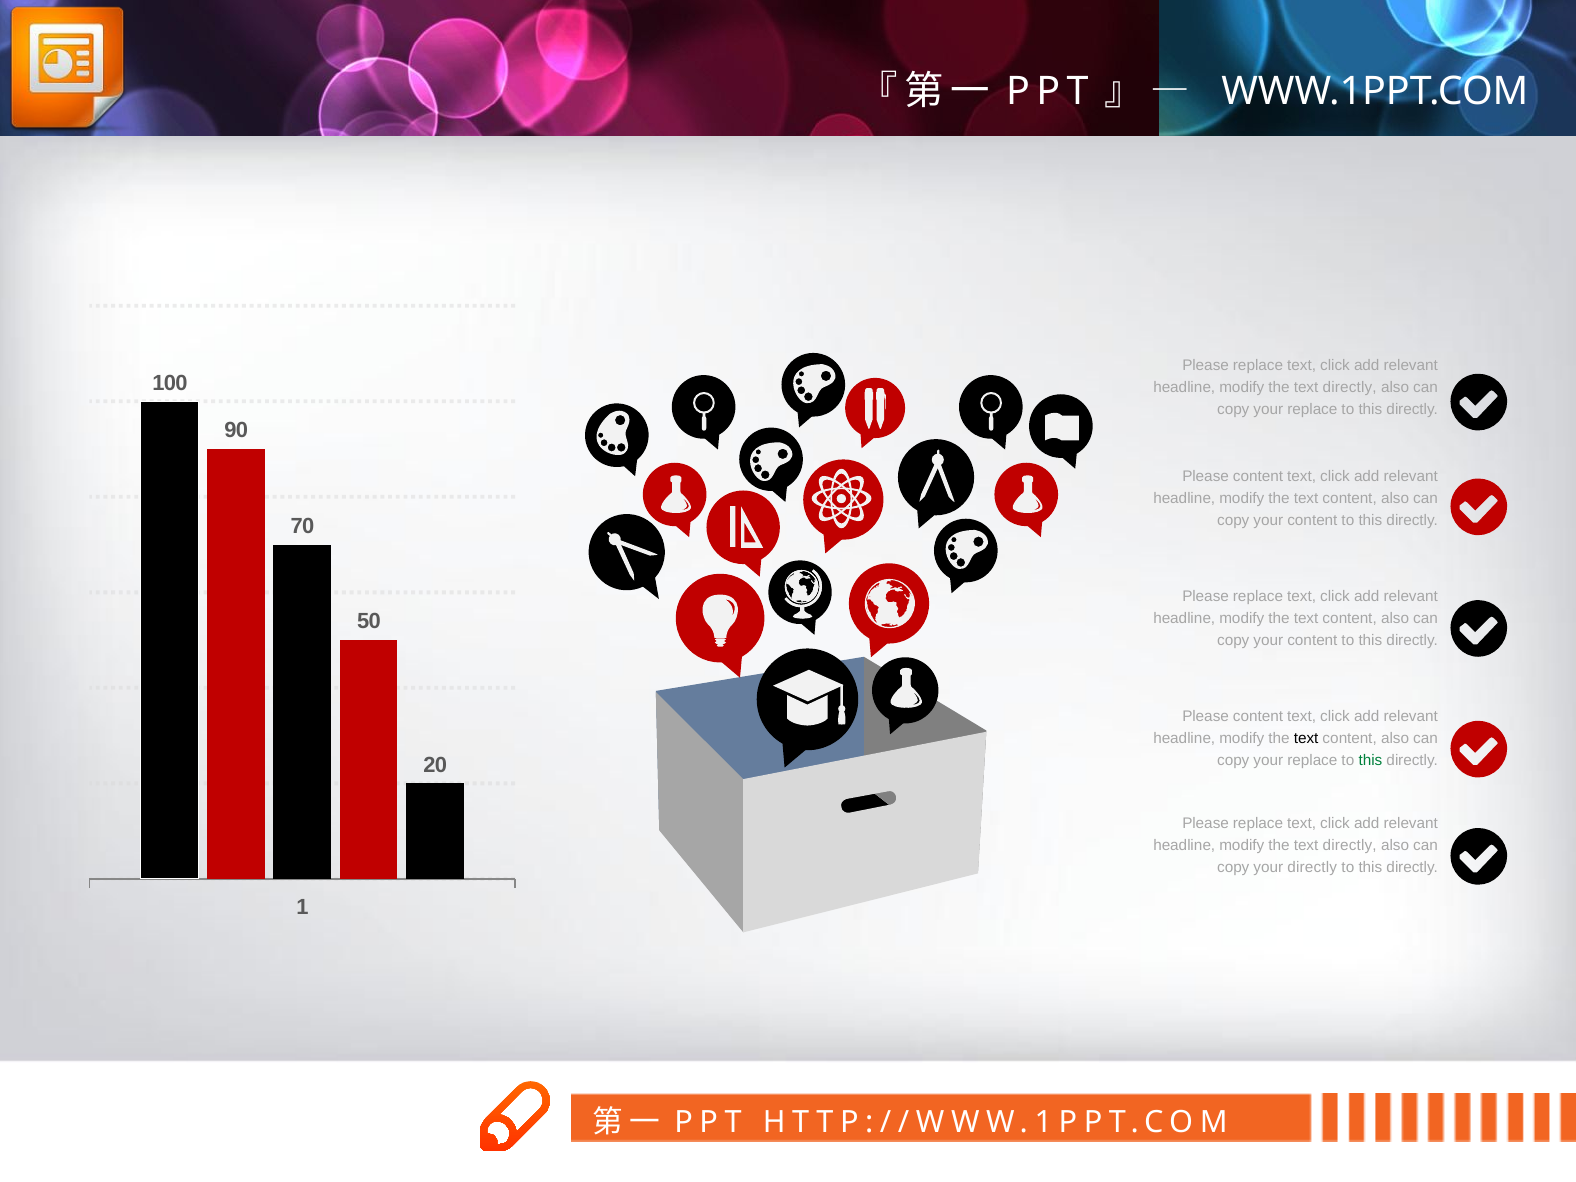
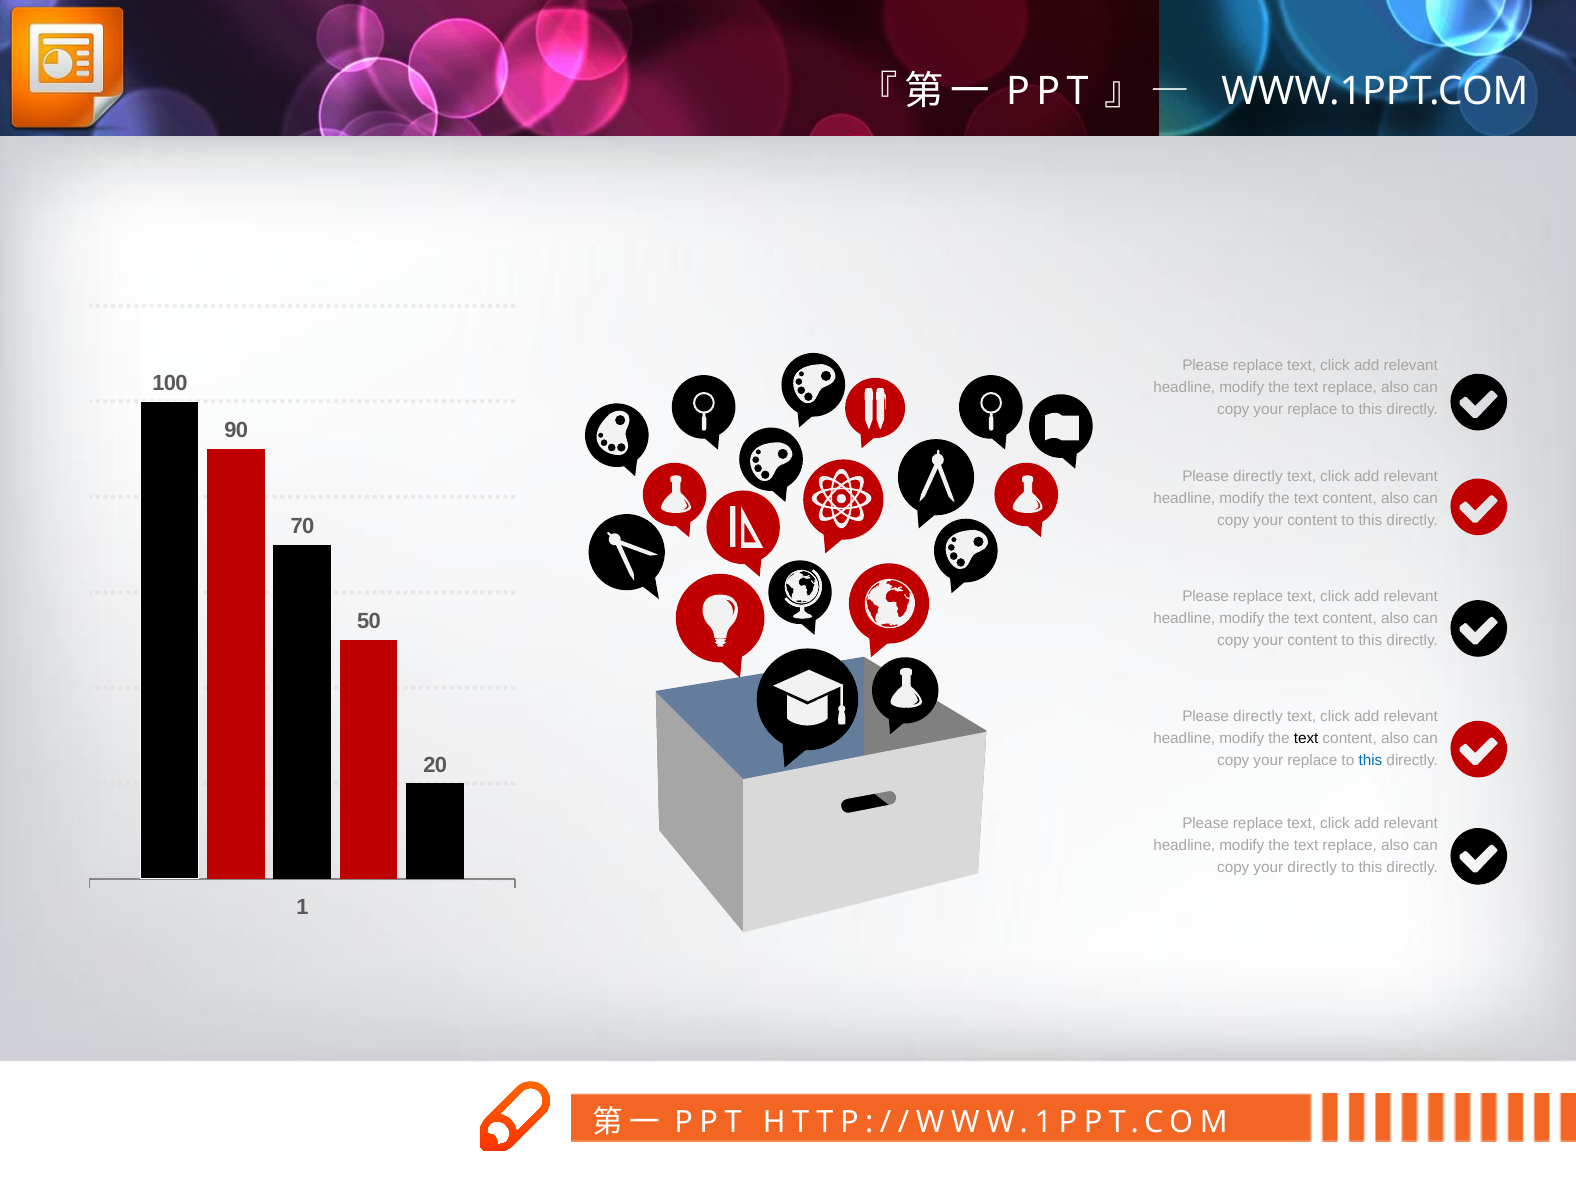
directly at (1350, 388): directly -> replace
content at (1258, 477): content -> directly
content at (1258, 716): content -> directly
this at (1370, 760) colour: green -> blue
directly at (1350, 845): directly -> replace
